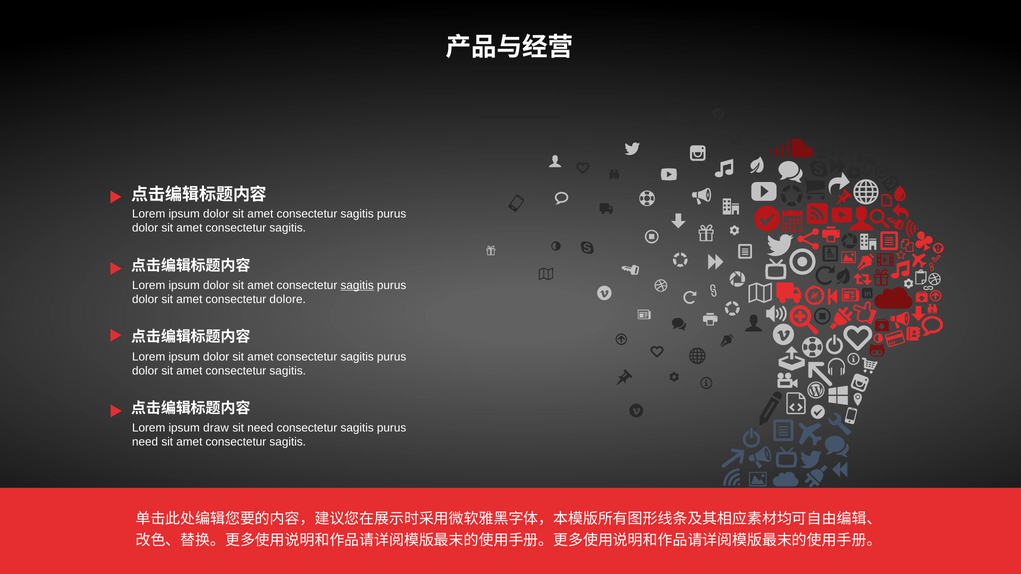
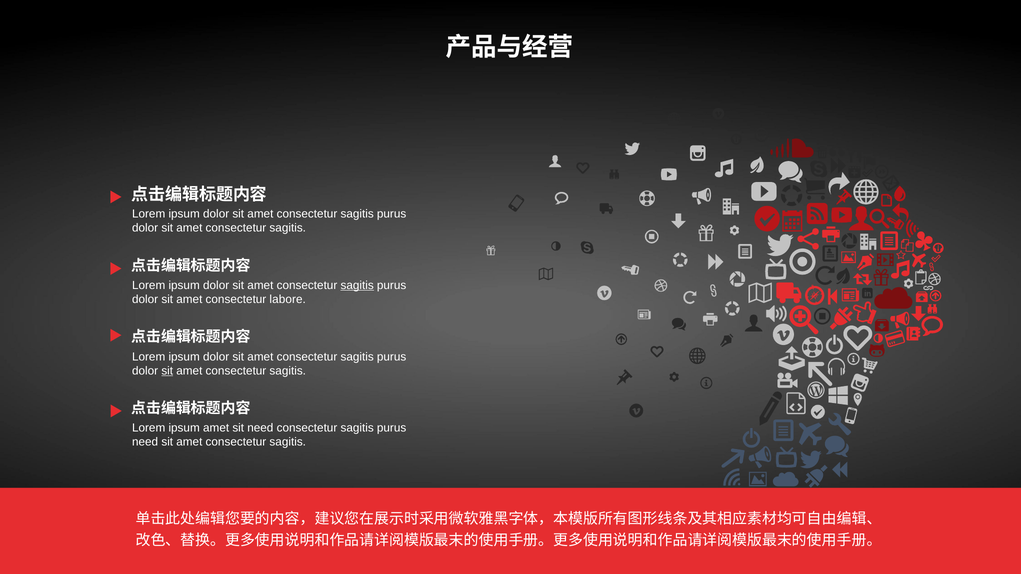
dolore: dolore -> labore
sit at (167, 371) underline: none -> present
ipsum draw: draw -> amet
